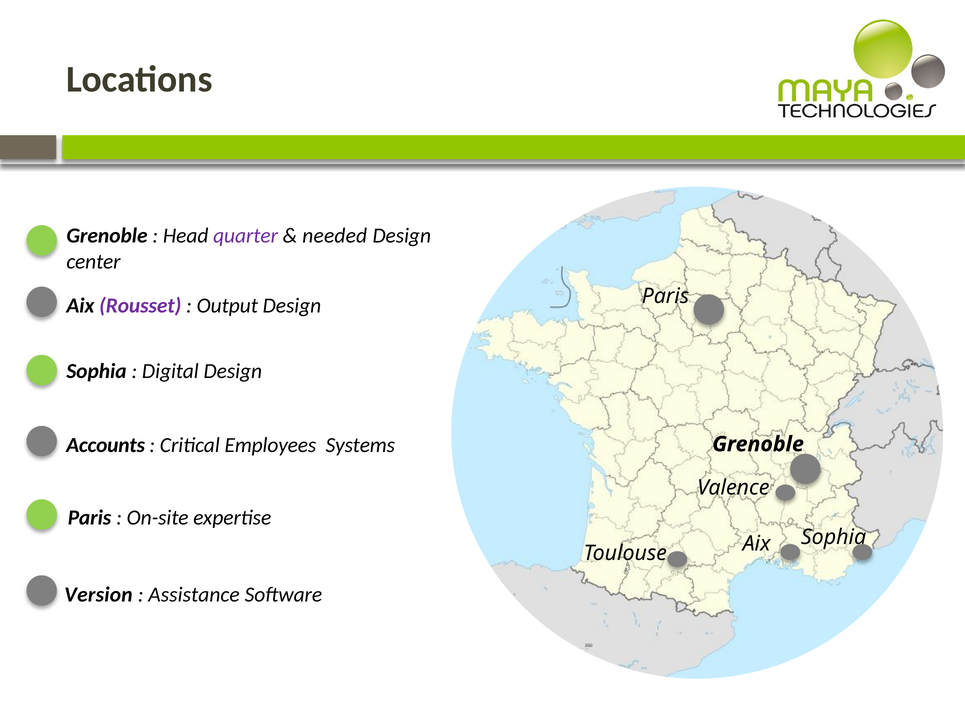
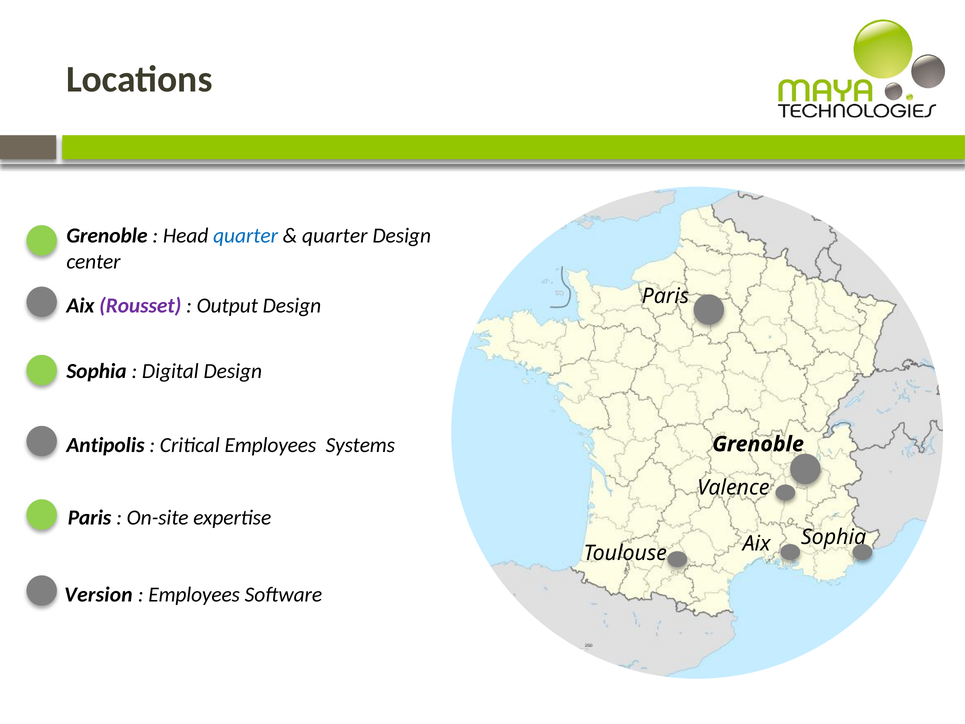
quarter at (246, 236) colour: purple -> blue
needed at (335, 236): needed -> quarter
Accounts: Accounts -> Antipolis
Assistance at (194, 594): Assistance -> Employees
